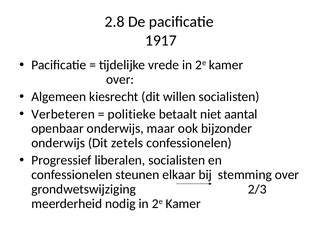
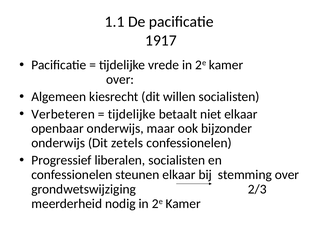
2.8: 2.8 -> 1.1
politieke at (132, 114): politieke -> tijdelijke
niet aantal: aantal -> elkaar
